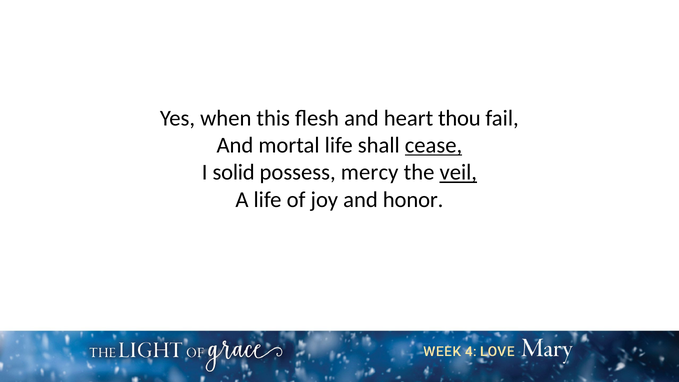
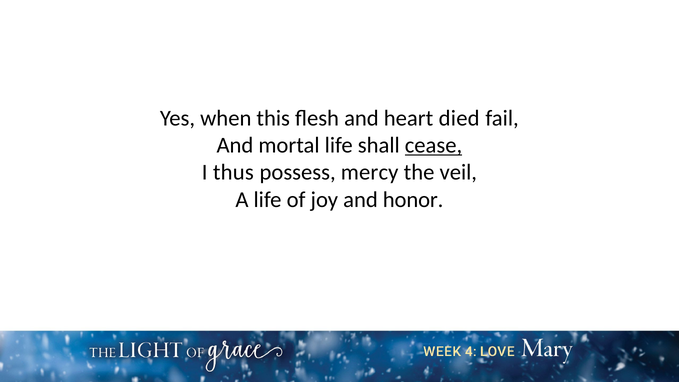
thou: thou -> died
solid: solid -> thus
veil underline: present -> none
